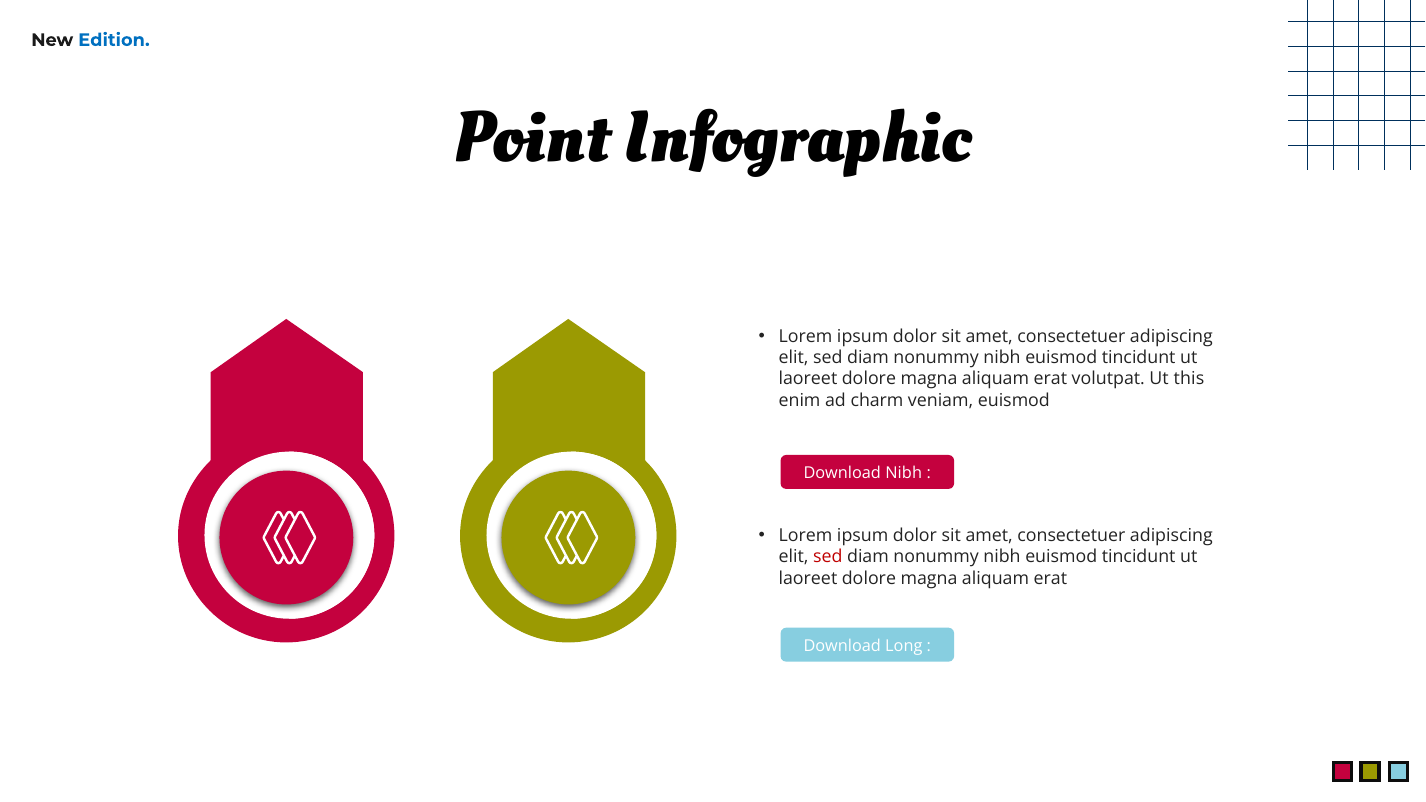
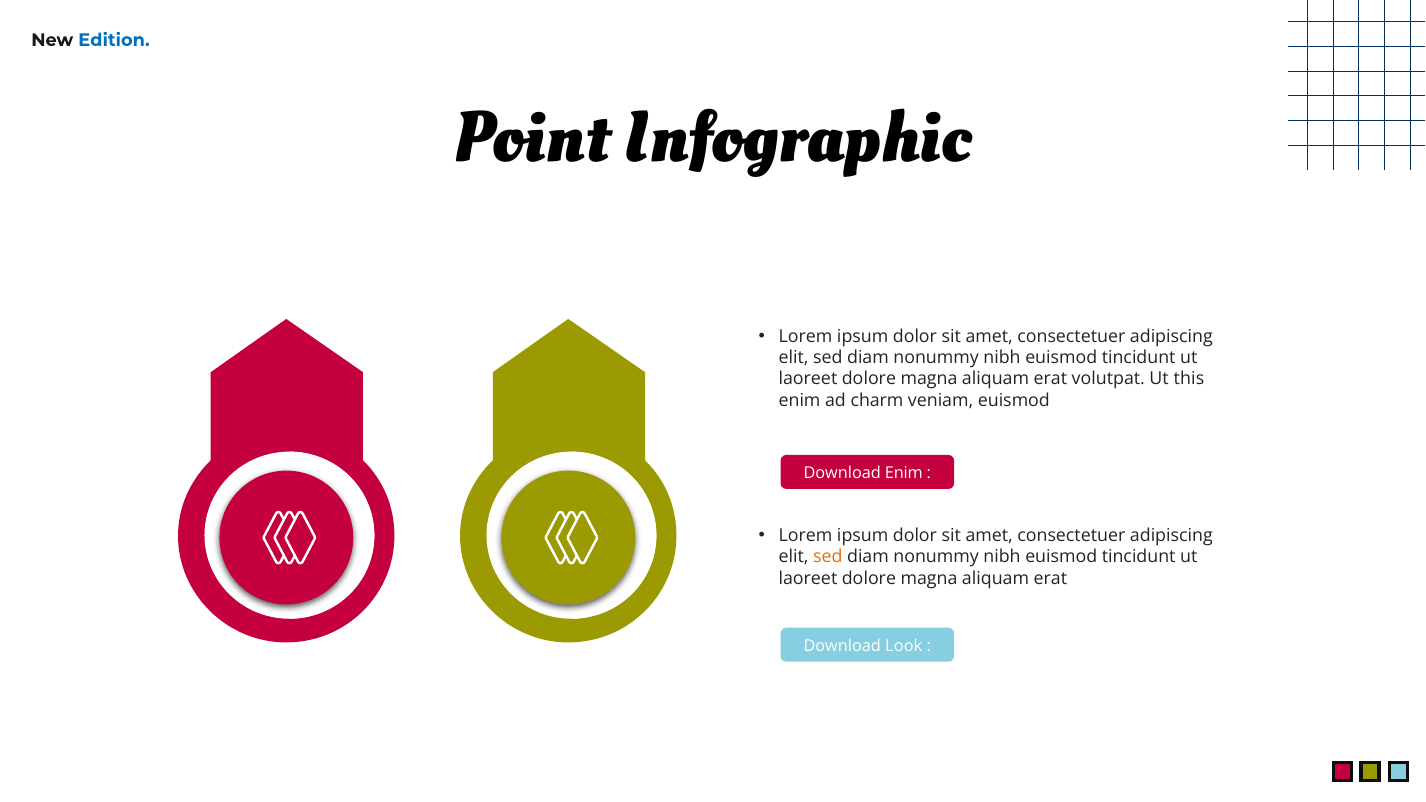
Download Nibh: Nibh -> Enim
sed at (828, 557) colour: red -> orange
Long: Long -> Look
